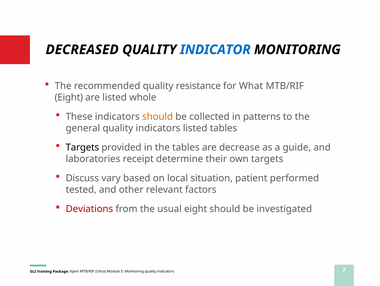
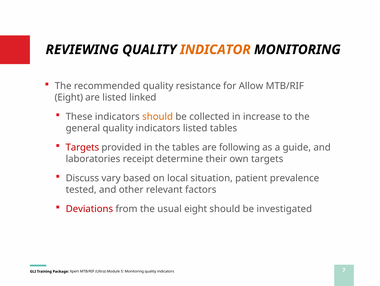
DECREASED: DECREASED -> REVIEWING
INDICATOR colour: blue -> orange
What: What -> Allow
whole: whole -> linked
patterns: patterns -> increase
Targets at (82, 147) colour: black -> red
decrease: decrease -> following
performed: performed -> prevalence
